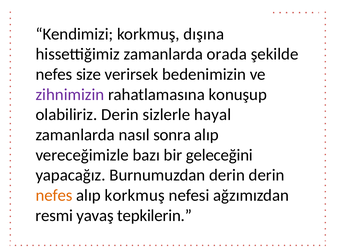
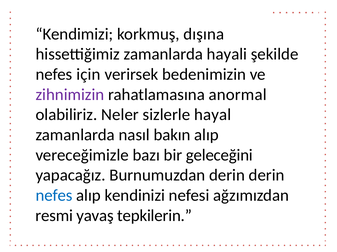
orada: orada -> hayali
size: size -> için
konuşup: konuşup -> anormal
olabiliriz Derin: Derin -> Neler
sonra: sonra -> bakın
nefes at (54, 196) colour: orange -> blue
alıp korkmuş: korkmuş -> kendinizi
